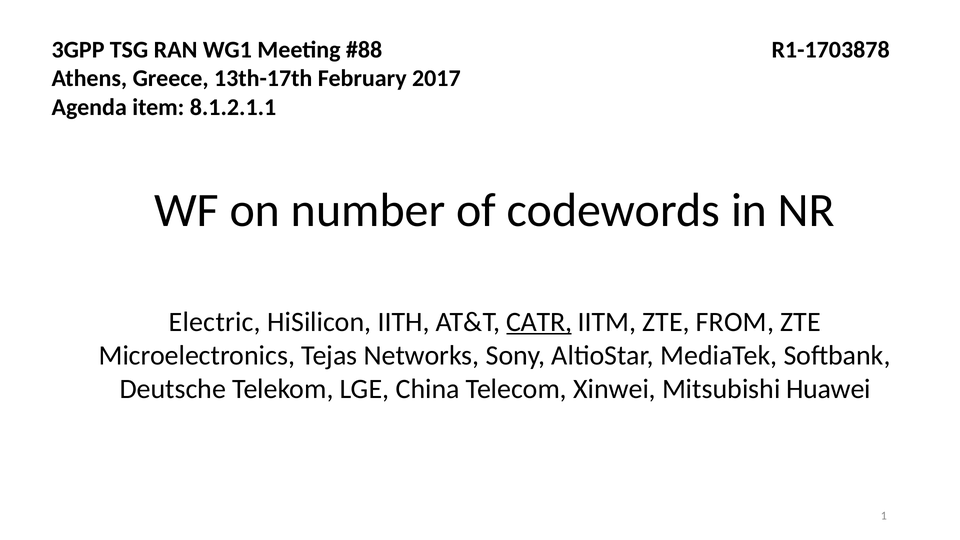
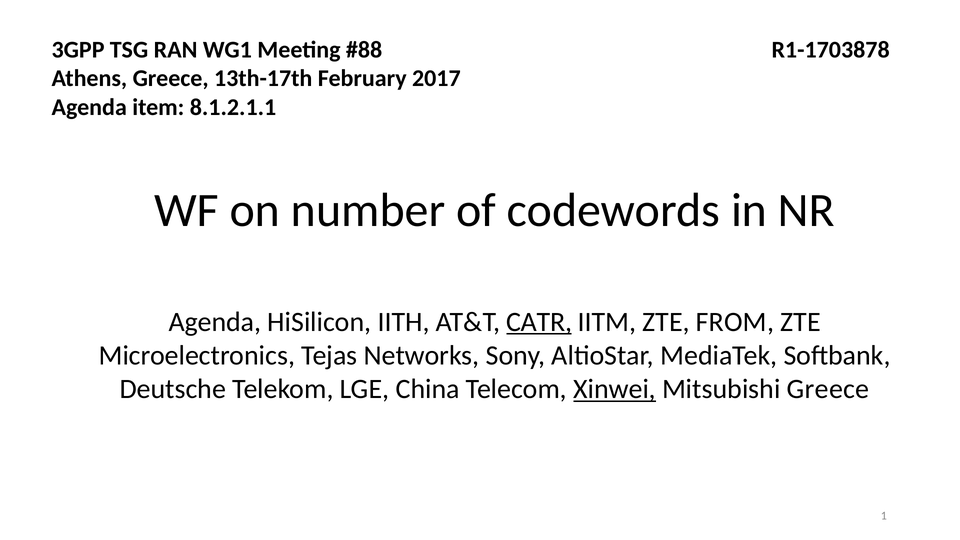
Electric at (215, 322): Electric -> Agenda
Xinwei underline: none -> present
Mitsubishi Huawei: Huawei -> Greece
